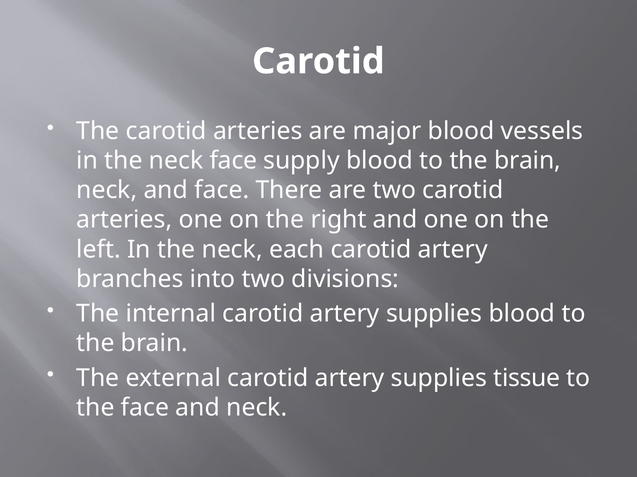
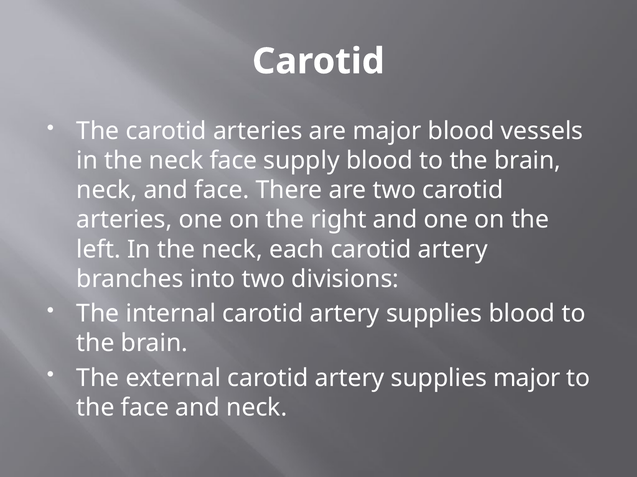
supplies tissue: tissue -> major
